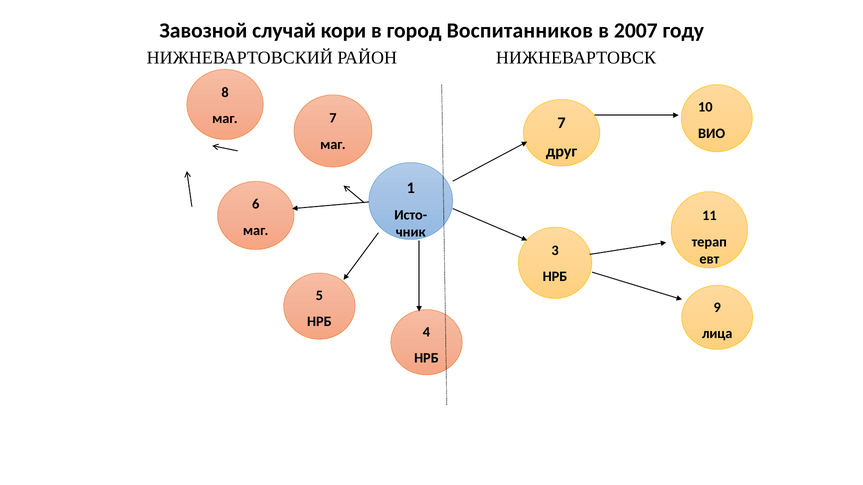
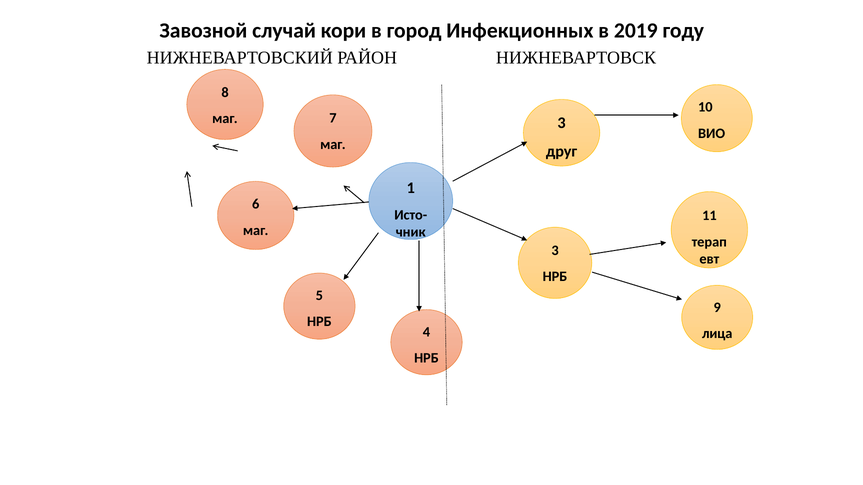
Воспитанников: Воспитанников -> Инфекционных
2007: 2007 -> 2019
маг 7: 7 -> 3
